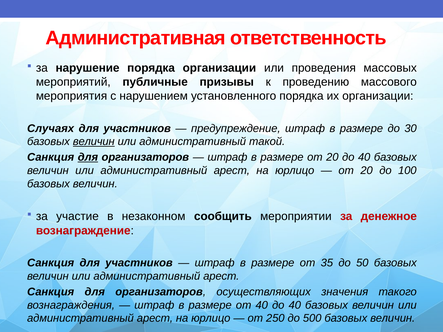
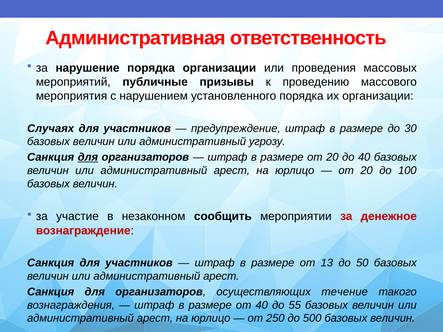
величин at (94, 142) underline: present -> none
такой: такой -> угрозу
35: 35 -> 13
значения: значения -> течение
40 до 40: 40 -> 55
